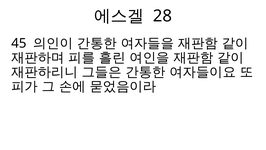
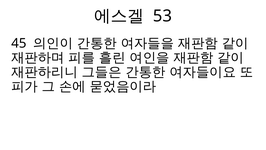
28: 28 -> 53
